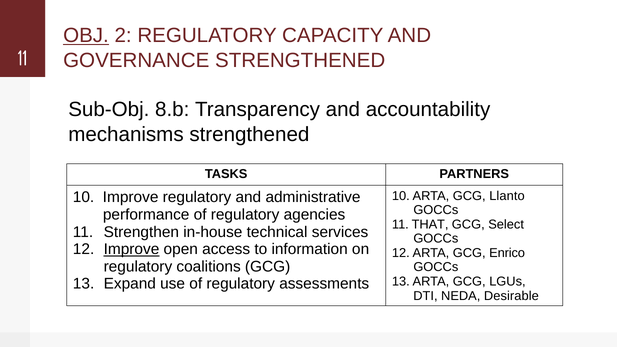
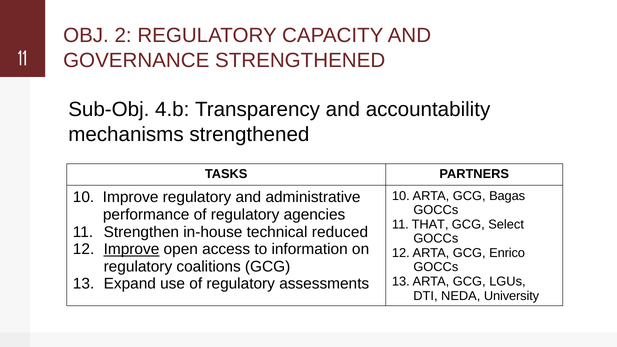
OBJ underline: present -> none
8.b: 8.b -> 4.b
Llanto: Llanto -> Bagas
services: services -> reduced
Desirable: Desirable -> University
